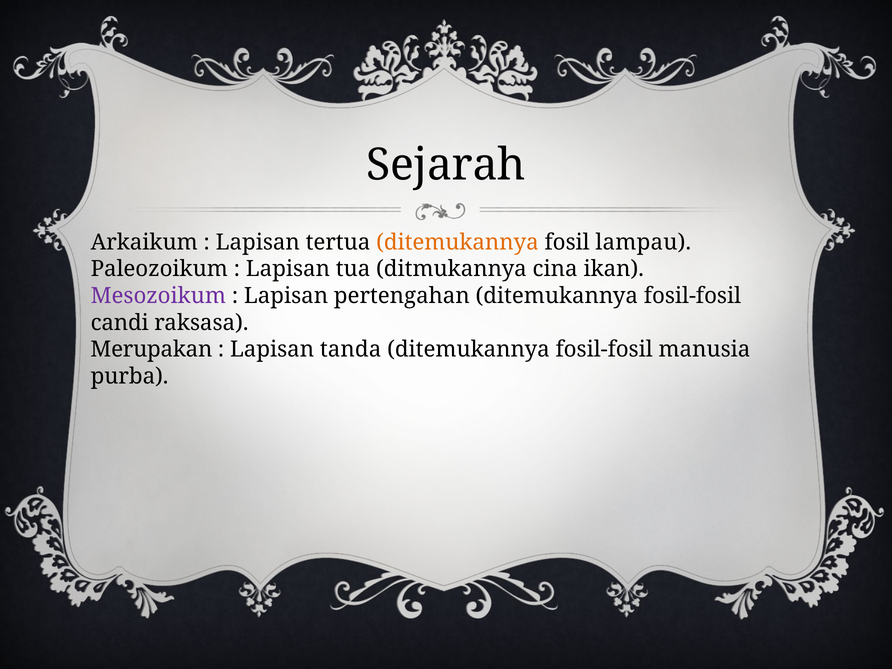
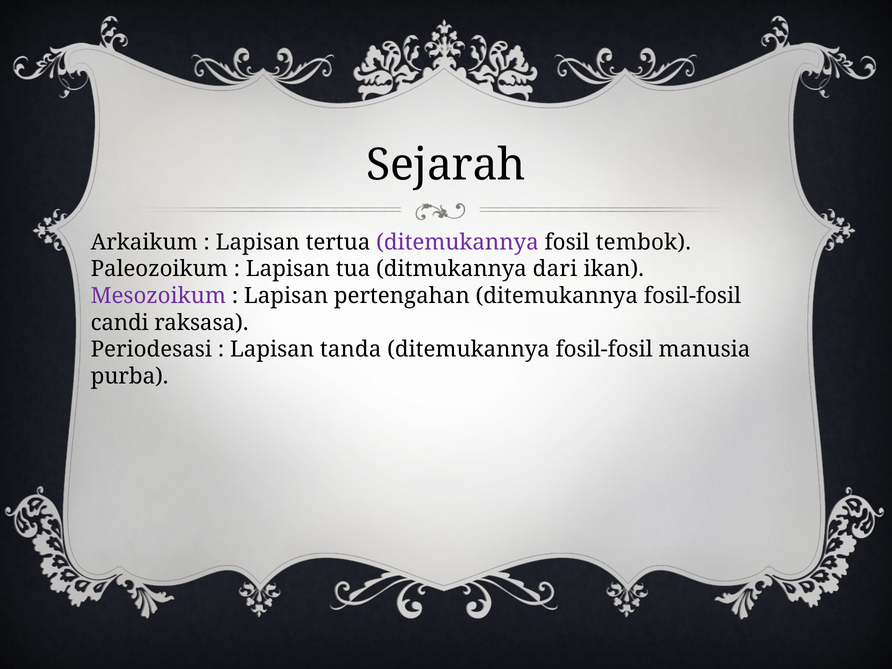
ditemukannya at (457, 242) colour: orange -> purple
lampau: lampau -> tembok
cina: cina -> dari
Merupakan: Merupakan -> Periodesasi
